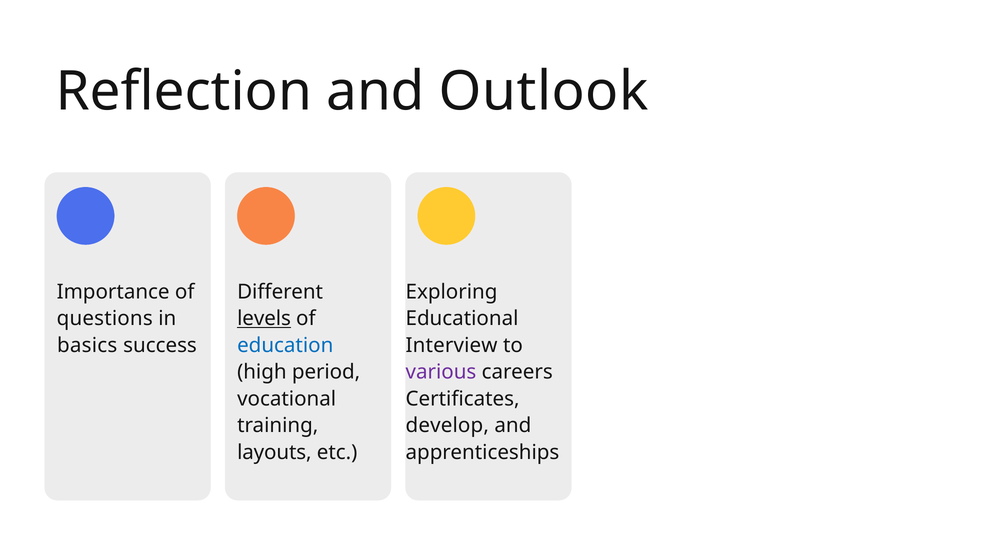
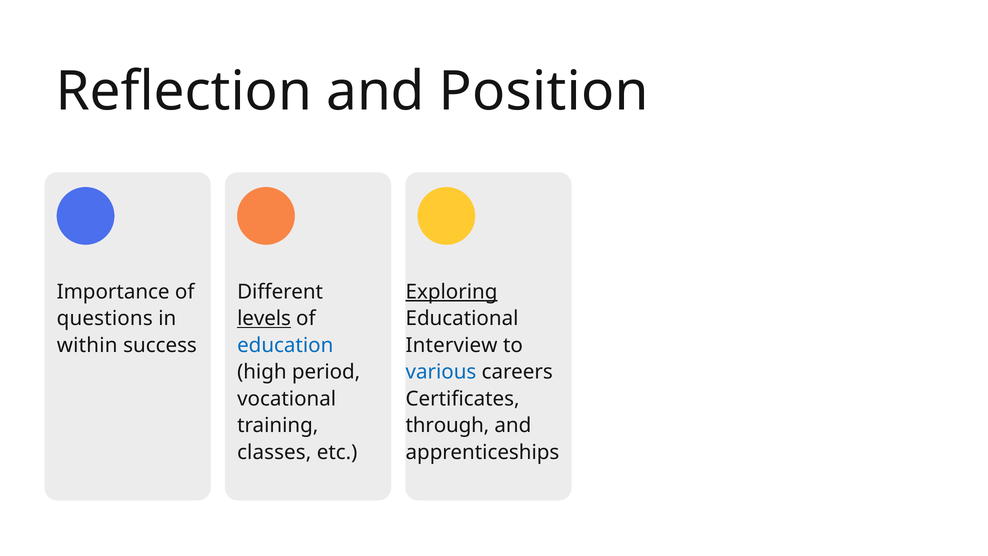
Outlook: Outlook -> Position
Exploring underline: none -> present
basics: basics -> within
various colour: purple -> blue
develop: develop -> through
layouts: layouts -> classes
